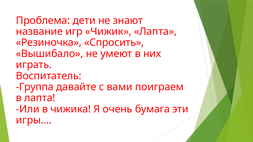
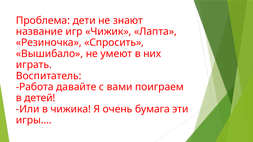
Группа: Группа -> Работа
в лапта: лапта -> детей
